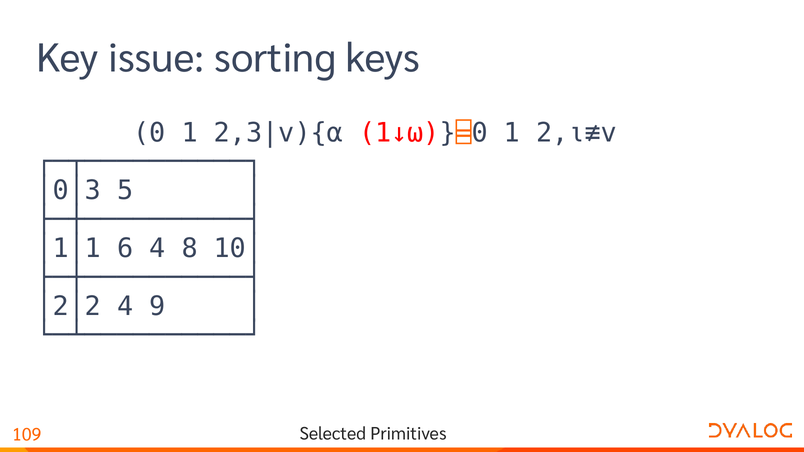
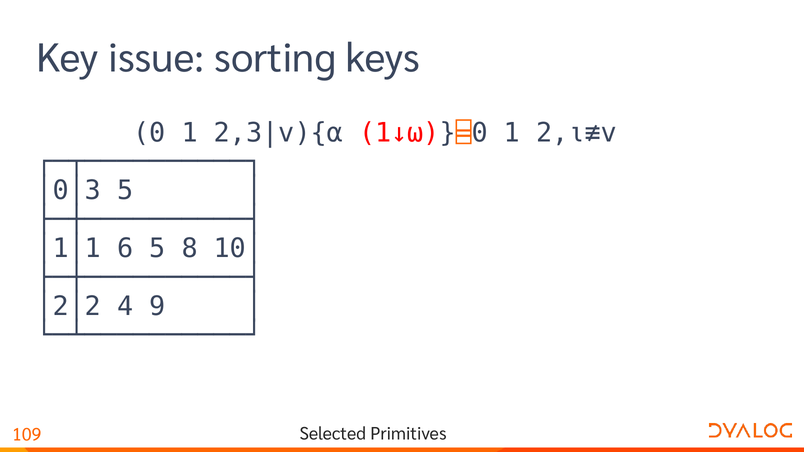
6 4: 4 -> 5
